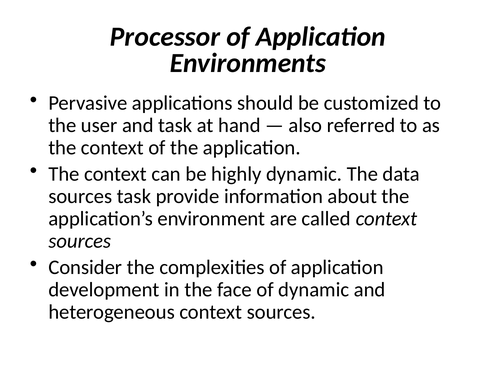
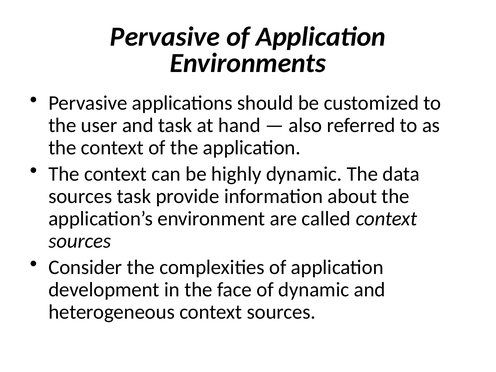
Processor at (165, 37): Processor -> Pervasive
